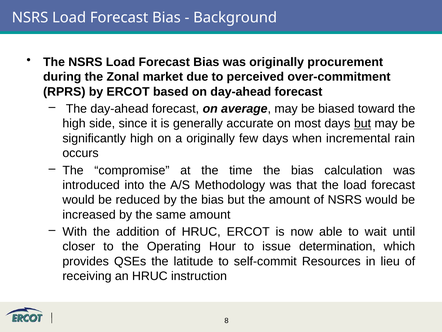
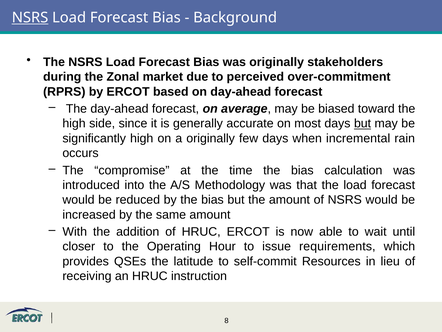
NSRS at (30, 18) underline: none -> present
procurement: procurement -> stakeholders
determination: determination -> requirements
